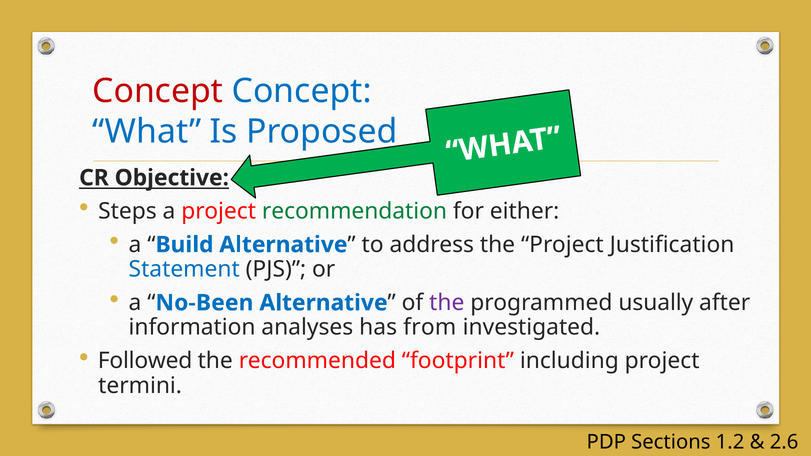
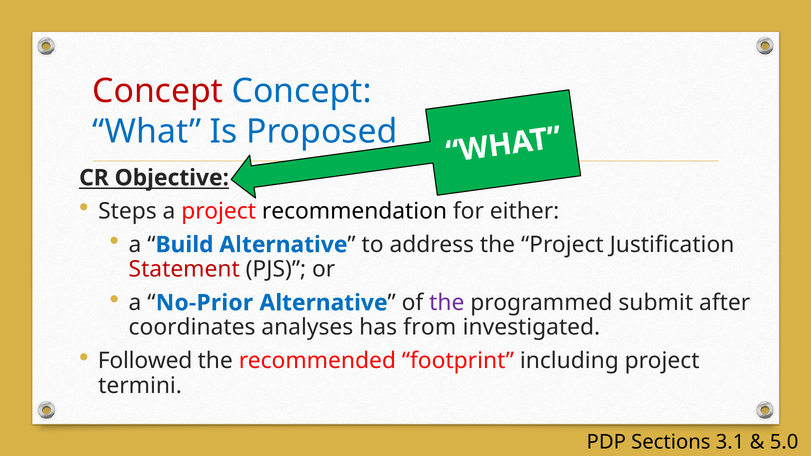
recommendation colour: green -> black
Statement colour: blue -> red
No-Been: No-Been -> No-Prior
usually: usually -> submit
information: information -> coordinates
1.2: 1.2 -> 3.1
2.6: 2.6 -> 5.0
